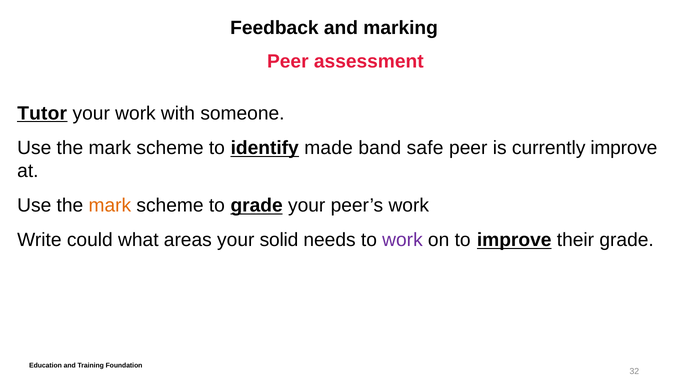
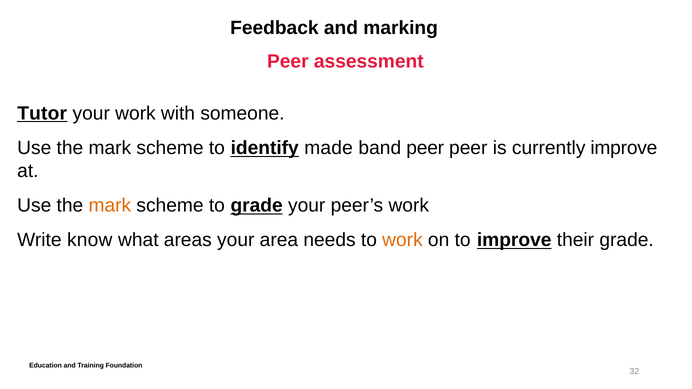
band safe: safe -> peer
could: could -> know
solid: solid -> area
work at (402, 240) colour: purple -> orange
